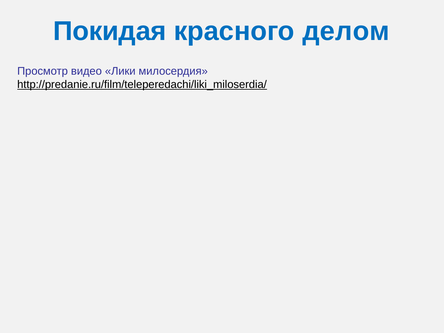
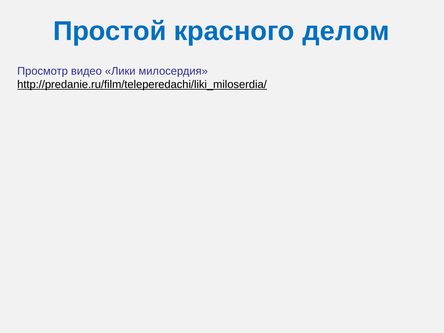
Покидая: Покидая -> Простой
